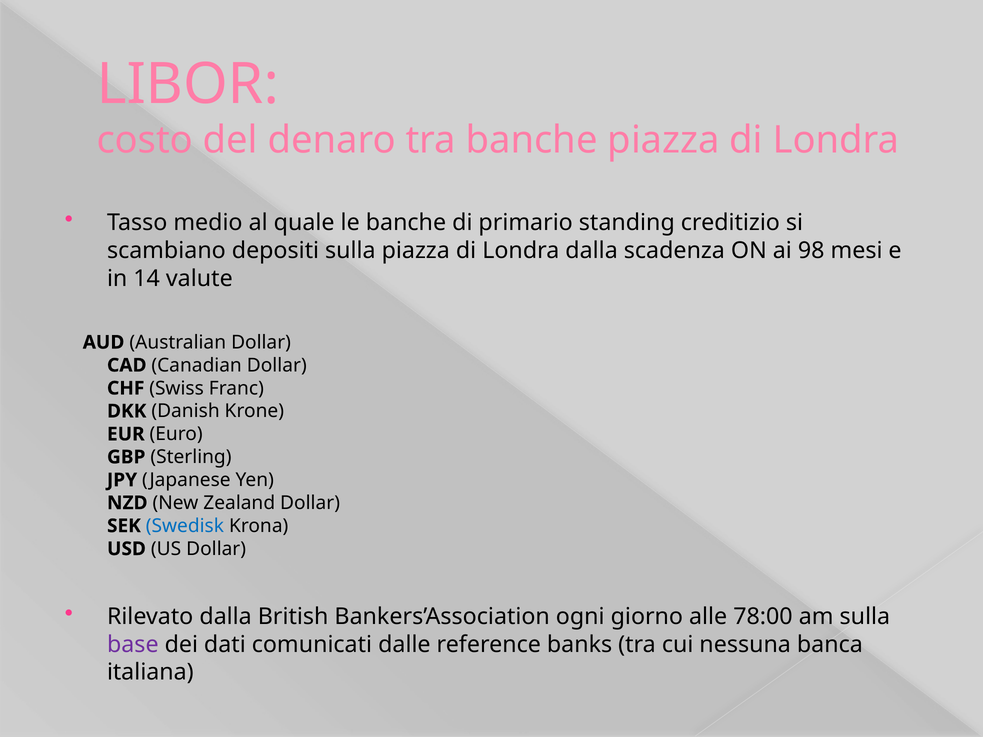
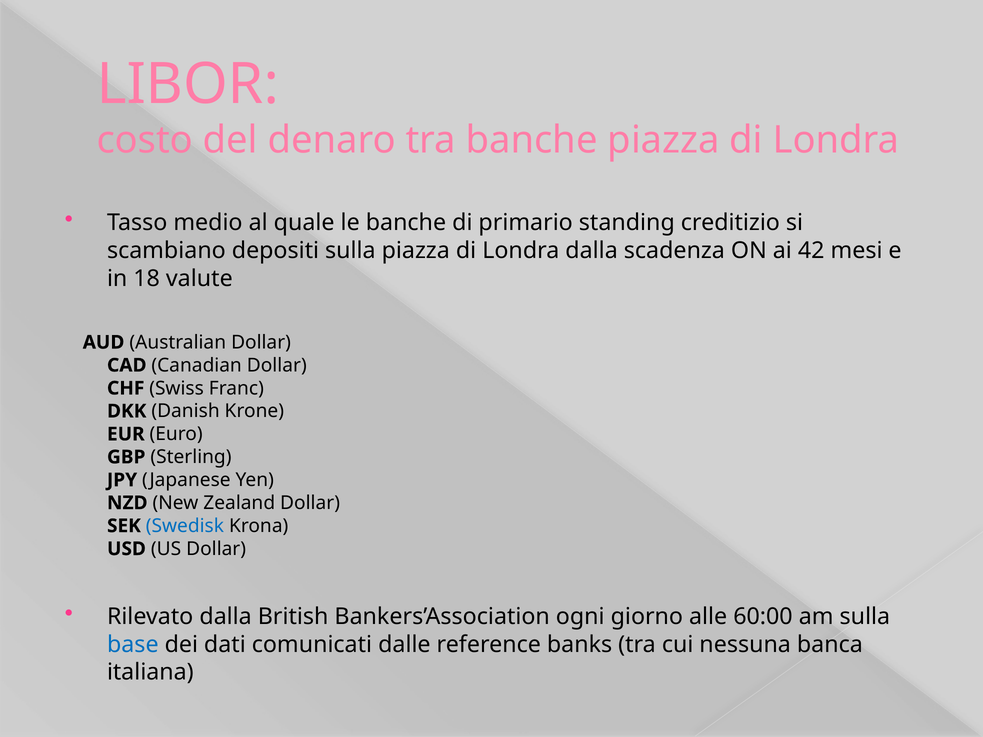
98: 98 -> 42
14: 14 -> 18
78:00: 78:00 -> 60:00
base colour: purple -> blue
